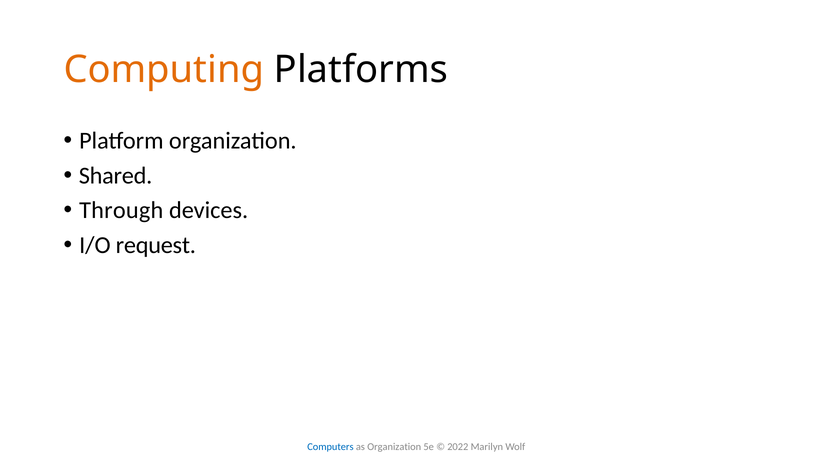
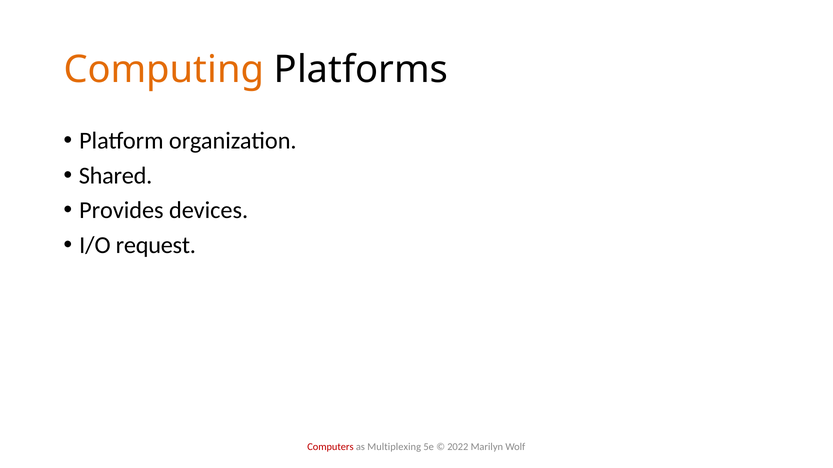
Through: Through -> Provides
Computers colour: blue -> red
as Organization: Organization -> Multiplexing
